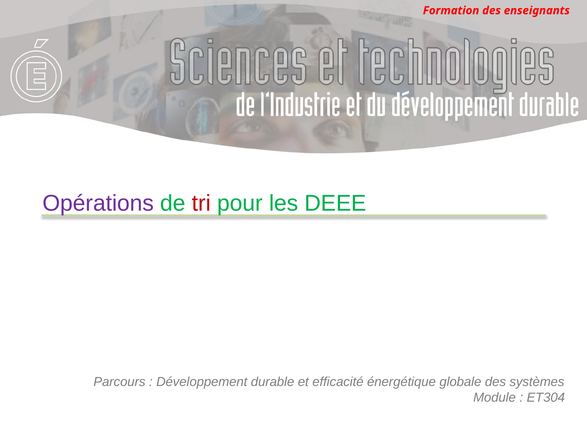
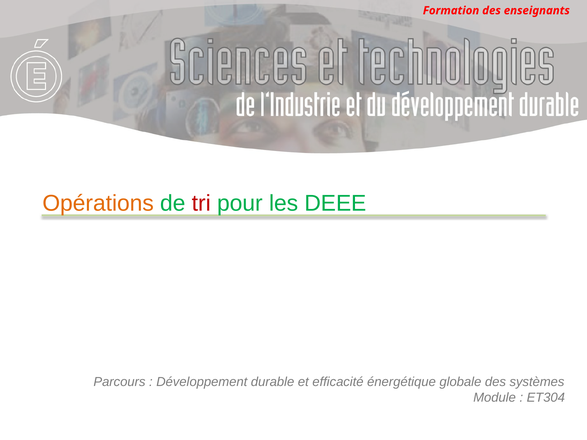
Opérations colour: purple -> orange
